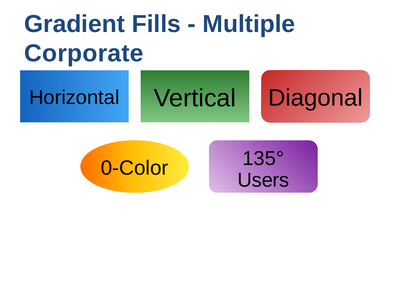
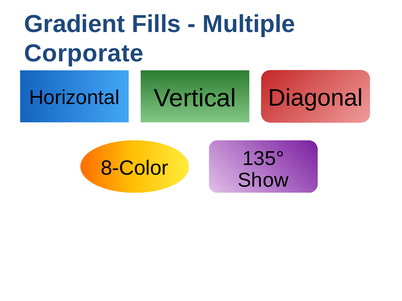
0-Color: 0-Color -> 8-Color
Users: Users -> Show
